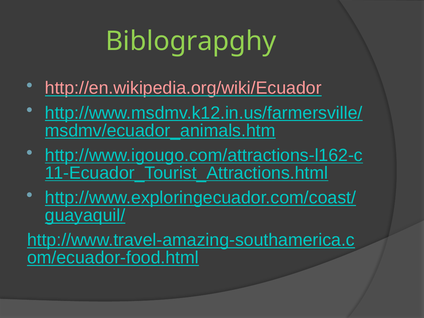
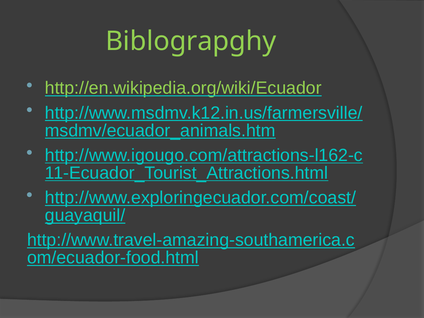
http://en.wikipedia.org/wiki/Ecuador colour: pink -> light green
